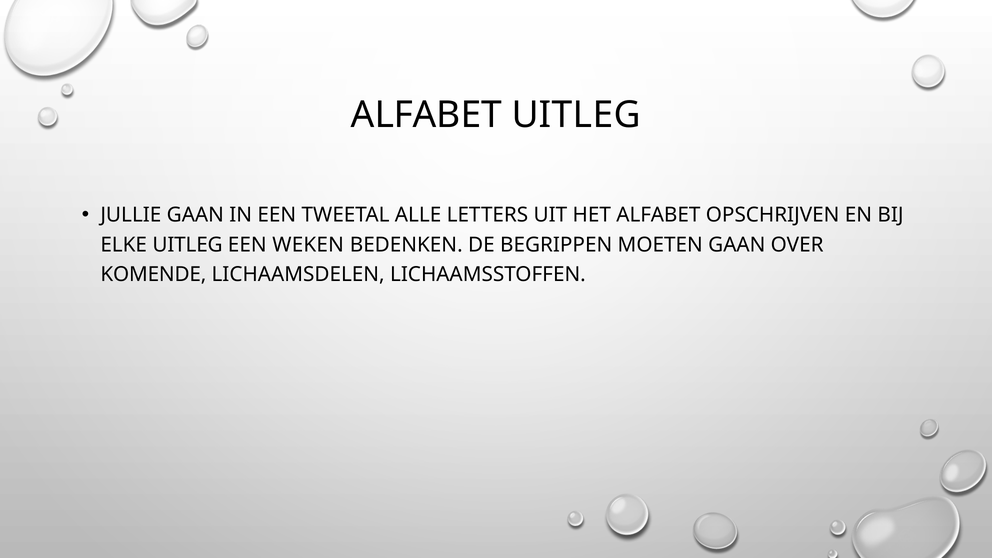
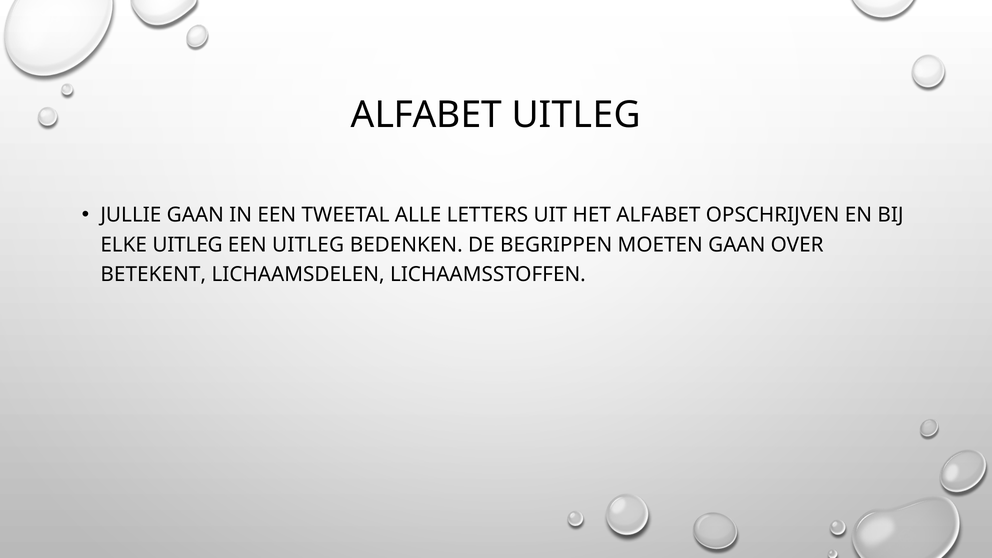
EEN WEKEN: WEKEN -> UITLEG
KOMENDE: KOMENDE -> BETEKENT
